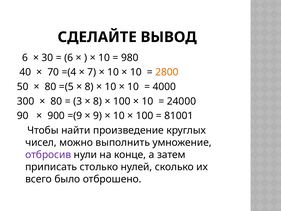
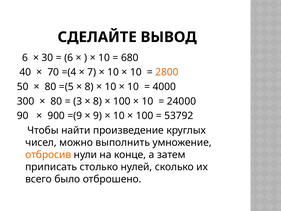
980: 980 -> 680
81001: 81001 -> 53792
отбросив colour: purple -> orange
